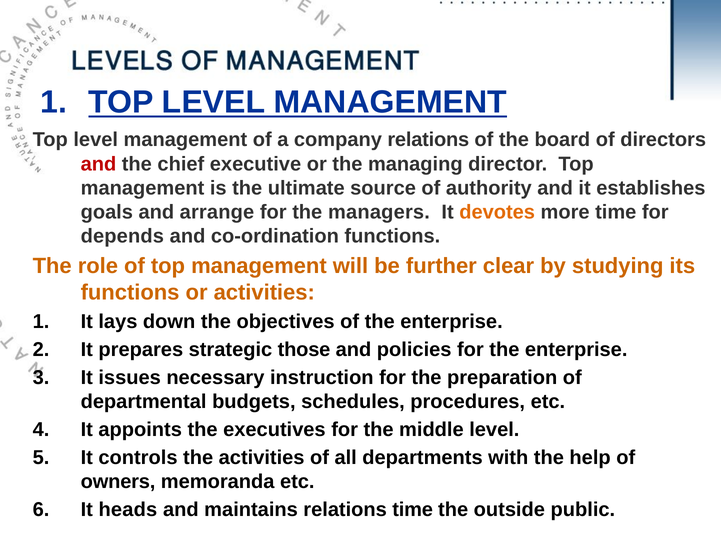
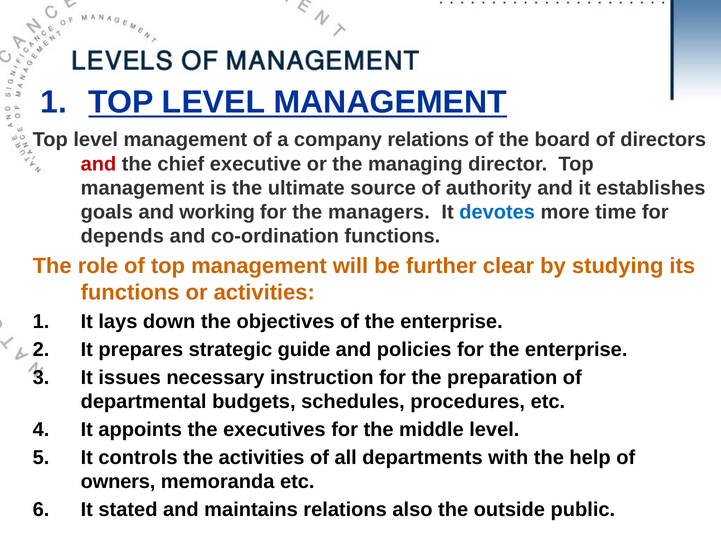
arrange: arrange -> working
devotes colour: orange -> blue
those: those -> guide
heads: heads -> stated
relations time: time -> also
